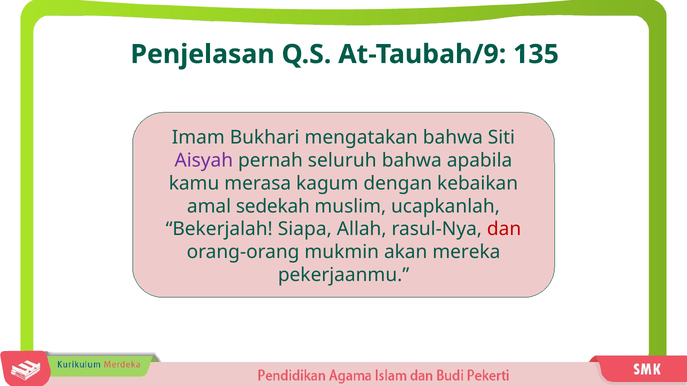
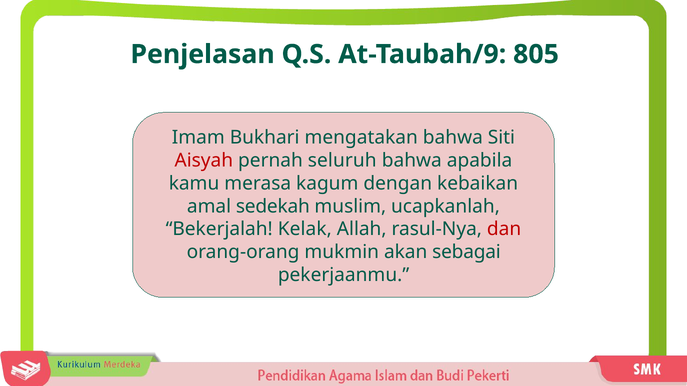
135: 135 -> 805
Aisyah colour: purple -> red
Siapa: Siapa -> Kelak
mereka: mereka -> sebagai
